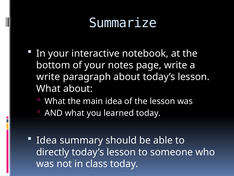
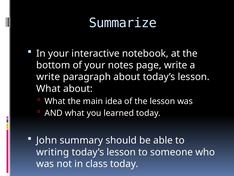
Idea at (47, 140): Idea -> John
directly: directly -> writing
